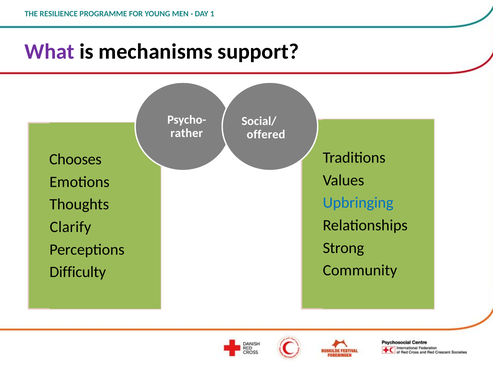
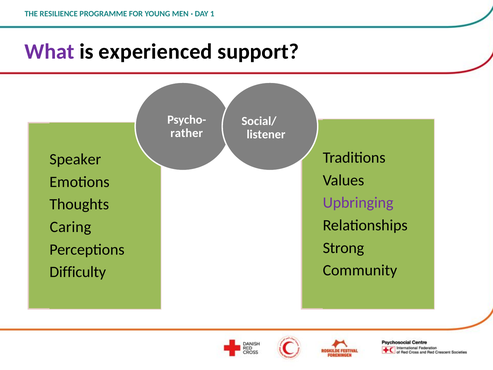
mechanisms: mechanisms -> experienced
offered: offered -> listener
Chooses: Chooses -> Speaker
Upbringing colour: blue -> purple
Clarify: Clarify -> Caring
